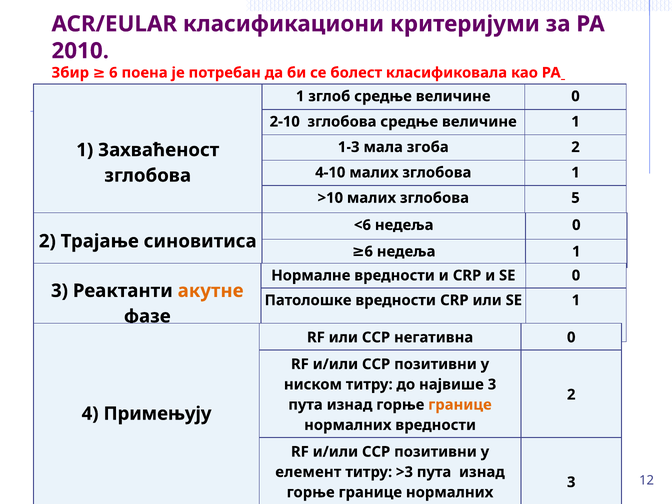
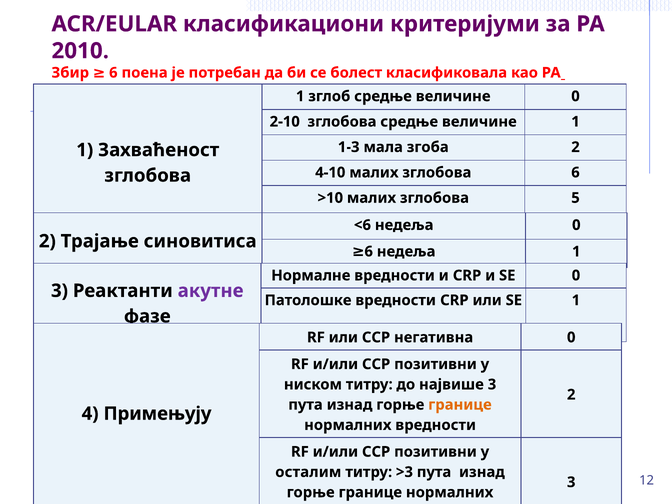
малих зглобова 1: 1 -> 6
акутне colour: orange -> purple
елемент: елемент -> осталим
